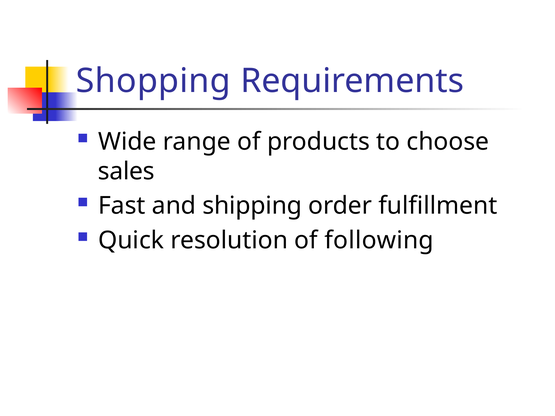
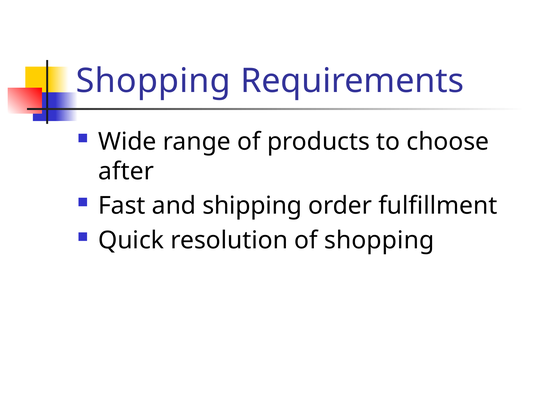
sales: sales -> after
of following: following -> shopping
